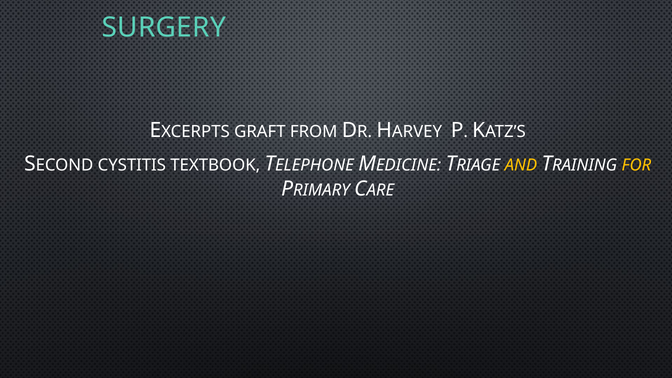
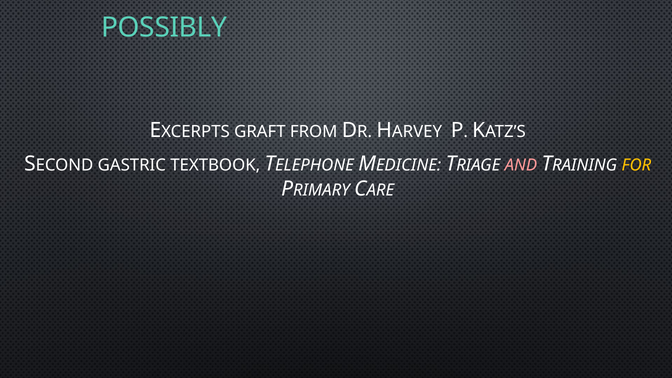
SURGERY: SURGERY -> POSSIBLY
CYSTITIS: CYSTITIS -> GASTRIC
AND colour: yellow -> pink
